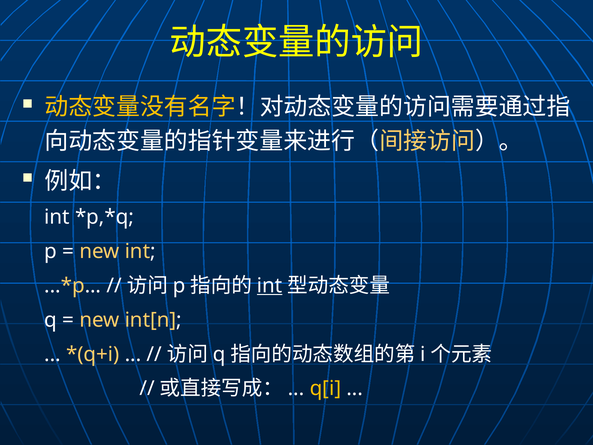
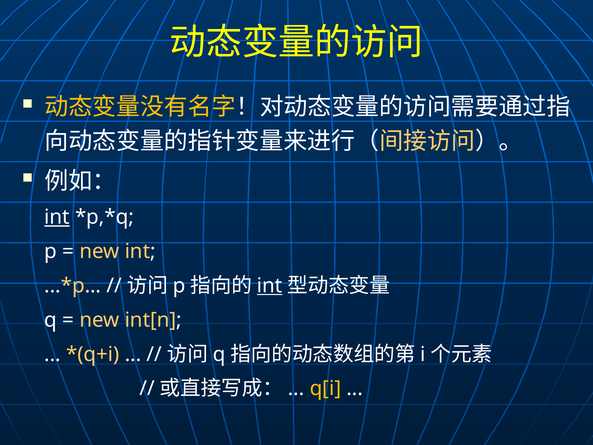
int at (57, 217) underline: none -> present
